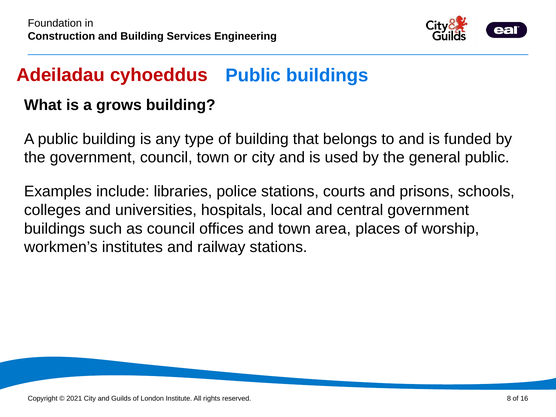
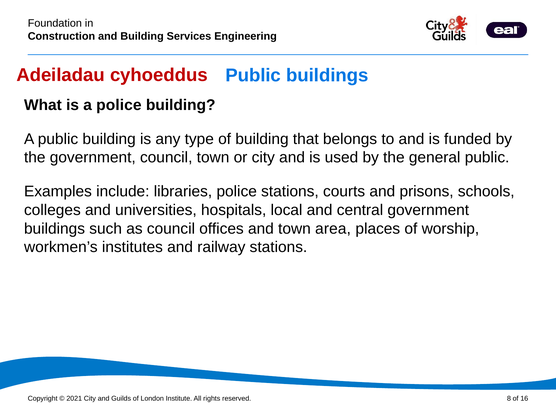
a grows: grows -> police
